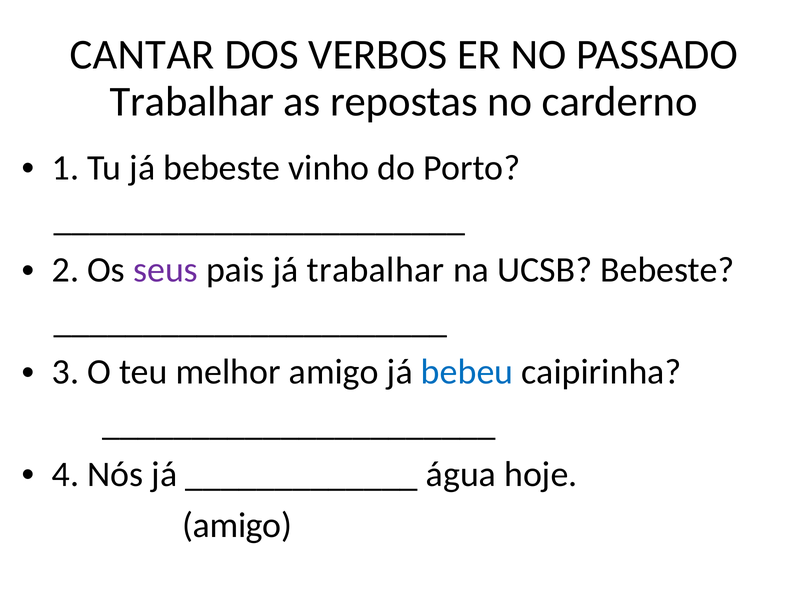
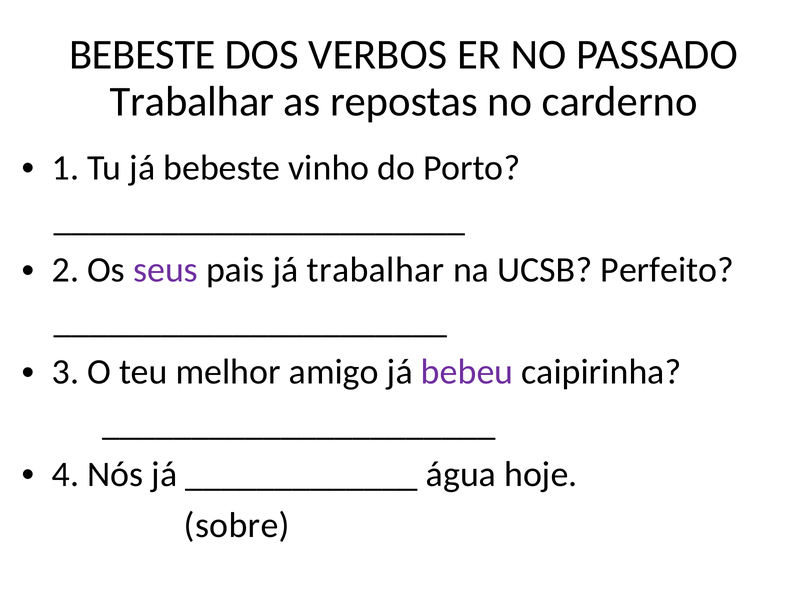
CANTAR at (142, 55): CANTAR -> BEBESTE
UCSB Bebeste: Bebeste -> Perfeito
bebeu colour: blue -> purple
amigo at (237, 525): amigo -> sobre
